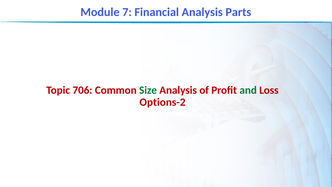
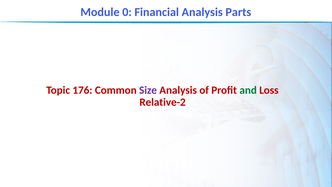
7: 7 -> 0
706: 706 -> 176
Size colour: green -> purple
Options-2: Options-2 -> Relative-2
